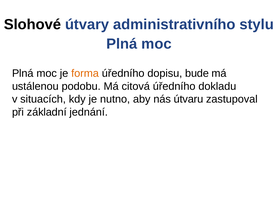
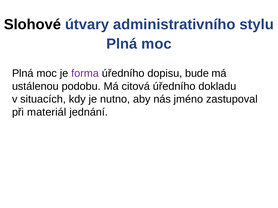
forma colour: orange -> purple
útvaru: útvaru -> jméno
základní: základní -> materiál
